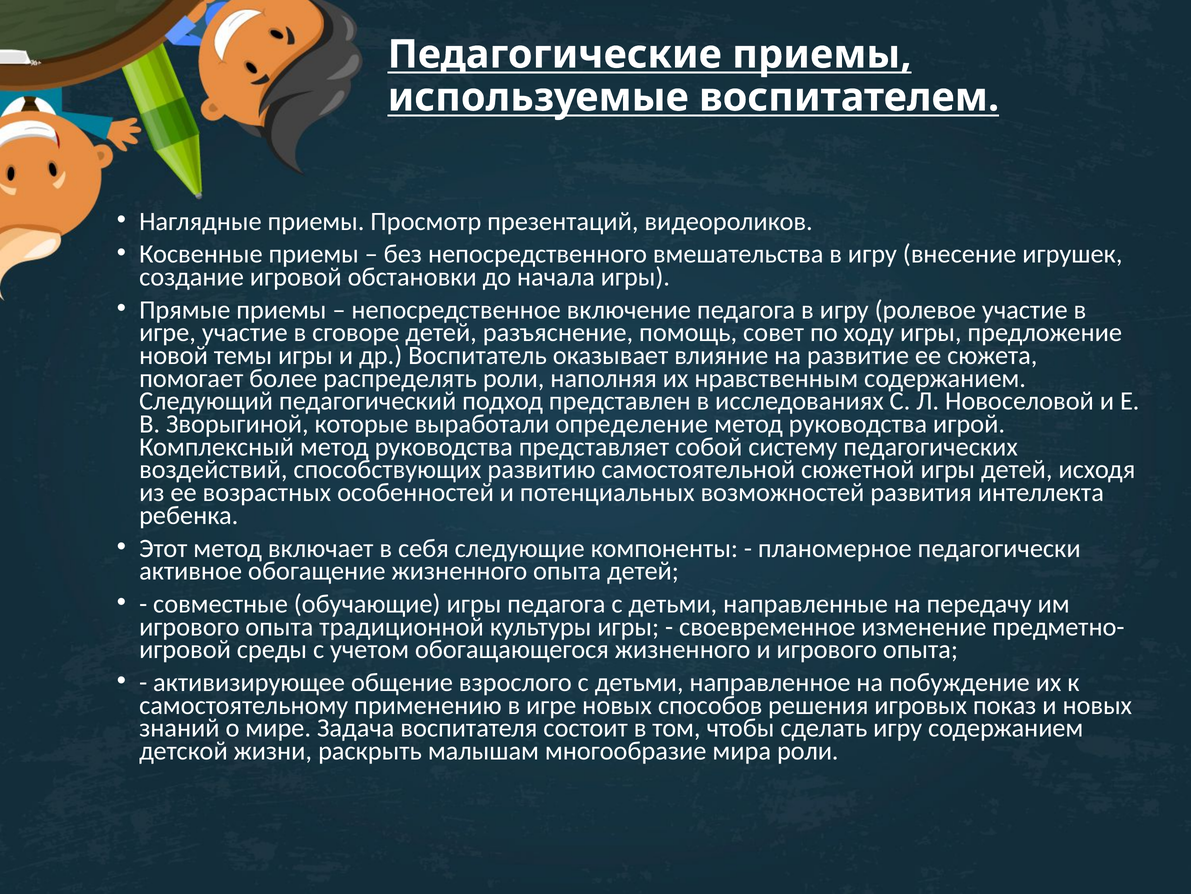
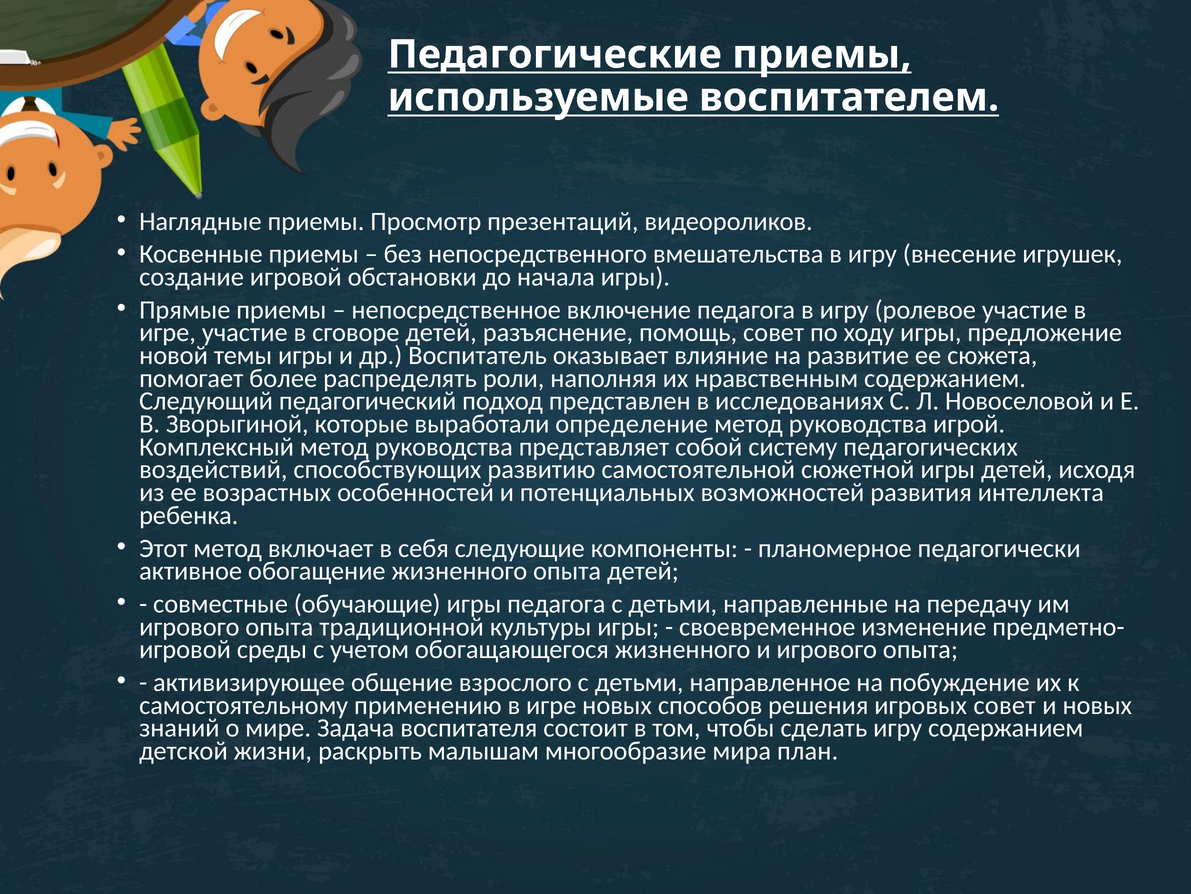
игровых показ: показ -> совет
мира роли: роли -> план
